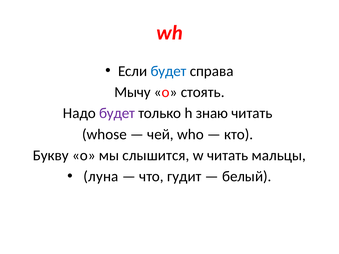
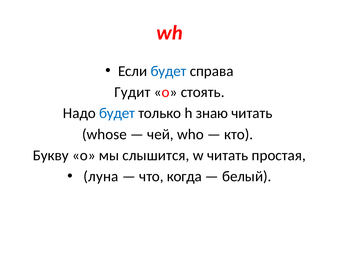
Мычу: Мычу -> Гудит
будет at (117, 113) colour: purple -> blue
мальцы: мальцы -> простая
гудит: гудит -> когда
